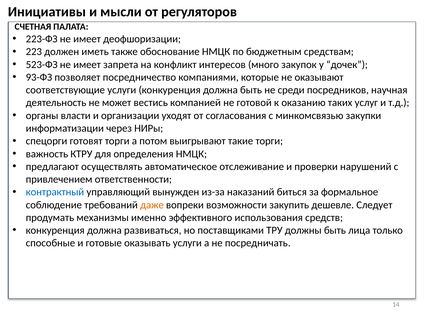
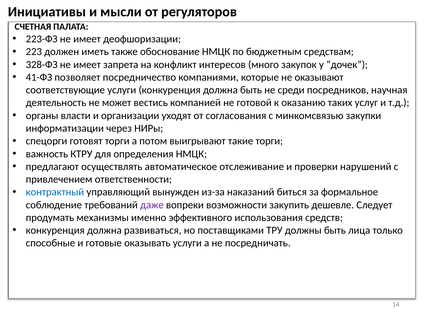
523-ФЗ: 523-ФЗ -> 328-ФЗ
93-ФЗ: 93-ФЗ -> 41-ФЗ
даже colour: orange -> purple
